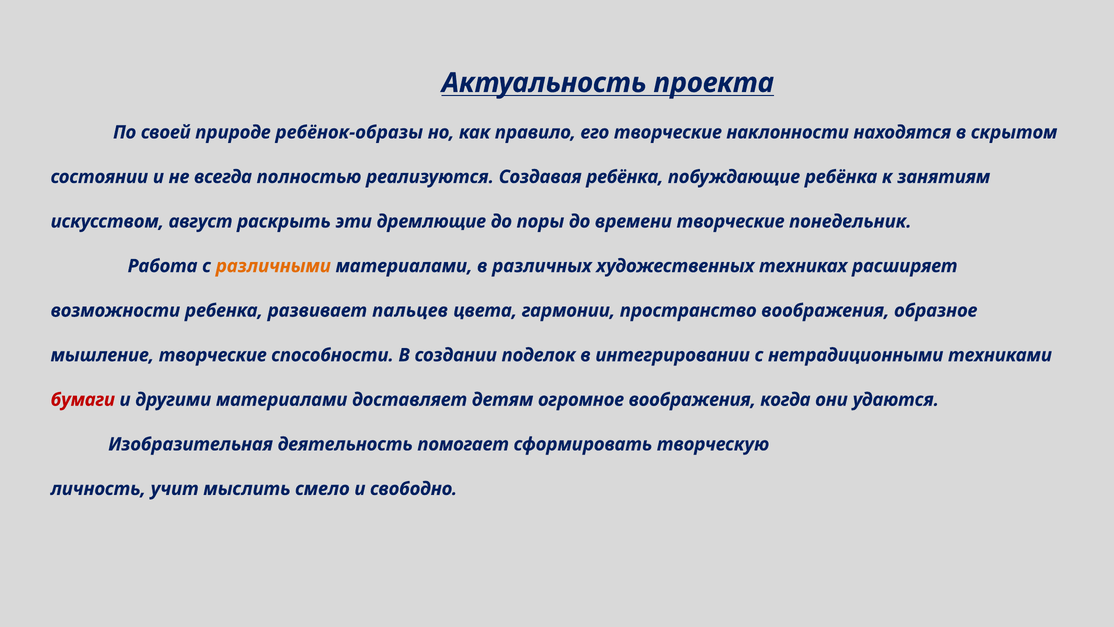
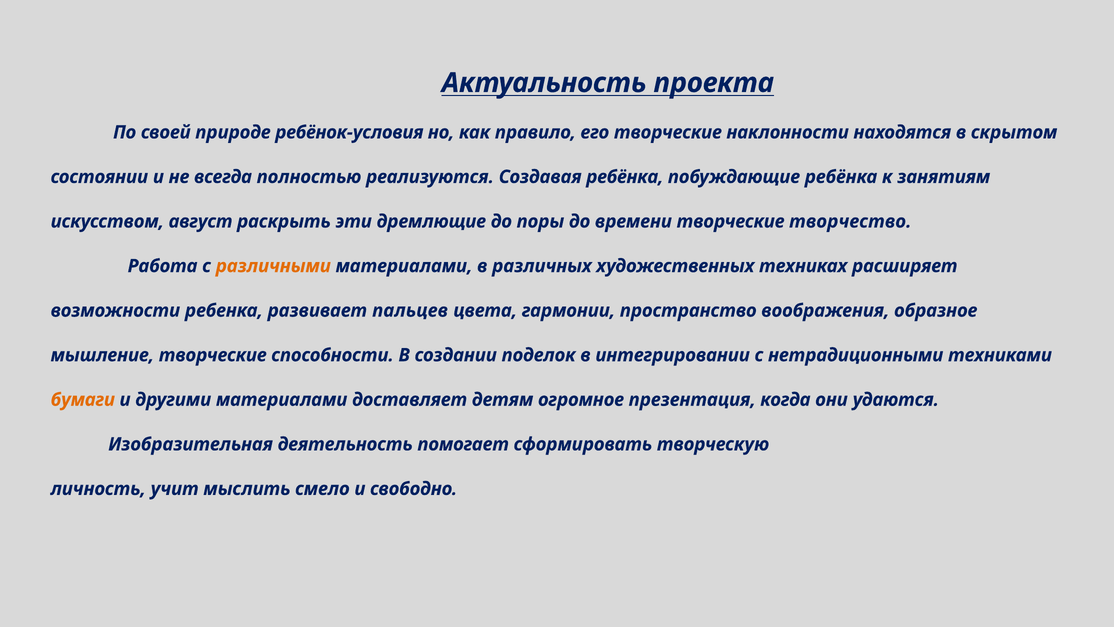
ребёнок-образы: ребёнок-образы -> ребёнок-условия
понедельник: понедельник -> творчество
бумаги colour: red -> orange
огромное воображения: воображения -> презентация
